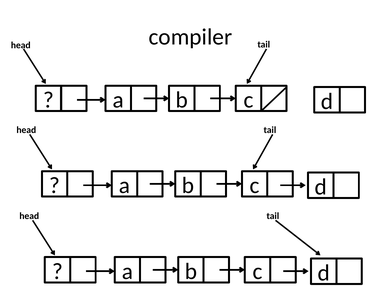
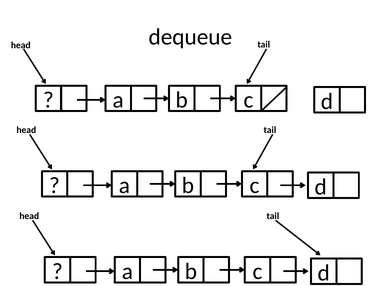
compiler: compiler -> dequeue
